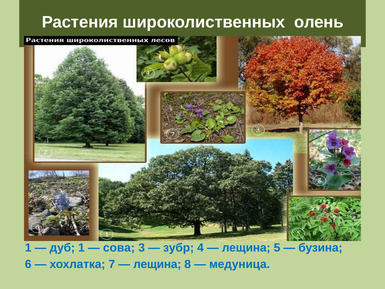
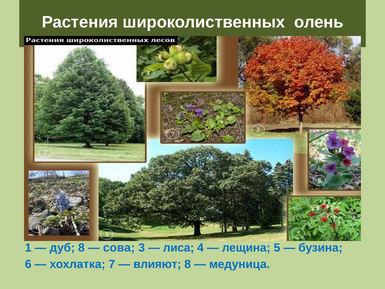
дуб 1: 1 -> 8
зубр: зубр -> лиса
лещина at (157, 264): лещина -> влияют
